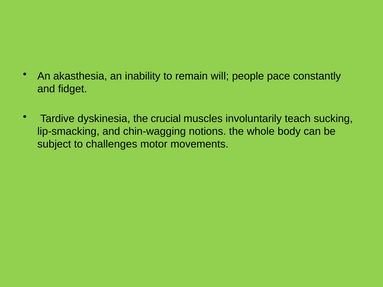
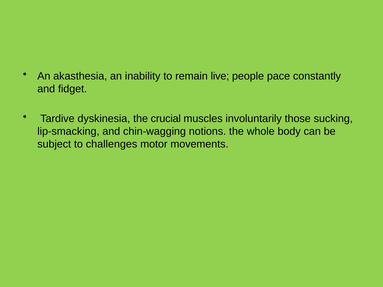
will: will -> live
teach: teach -> those
